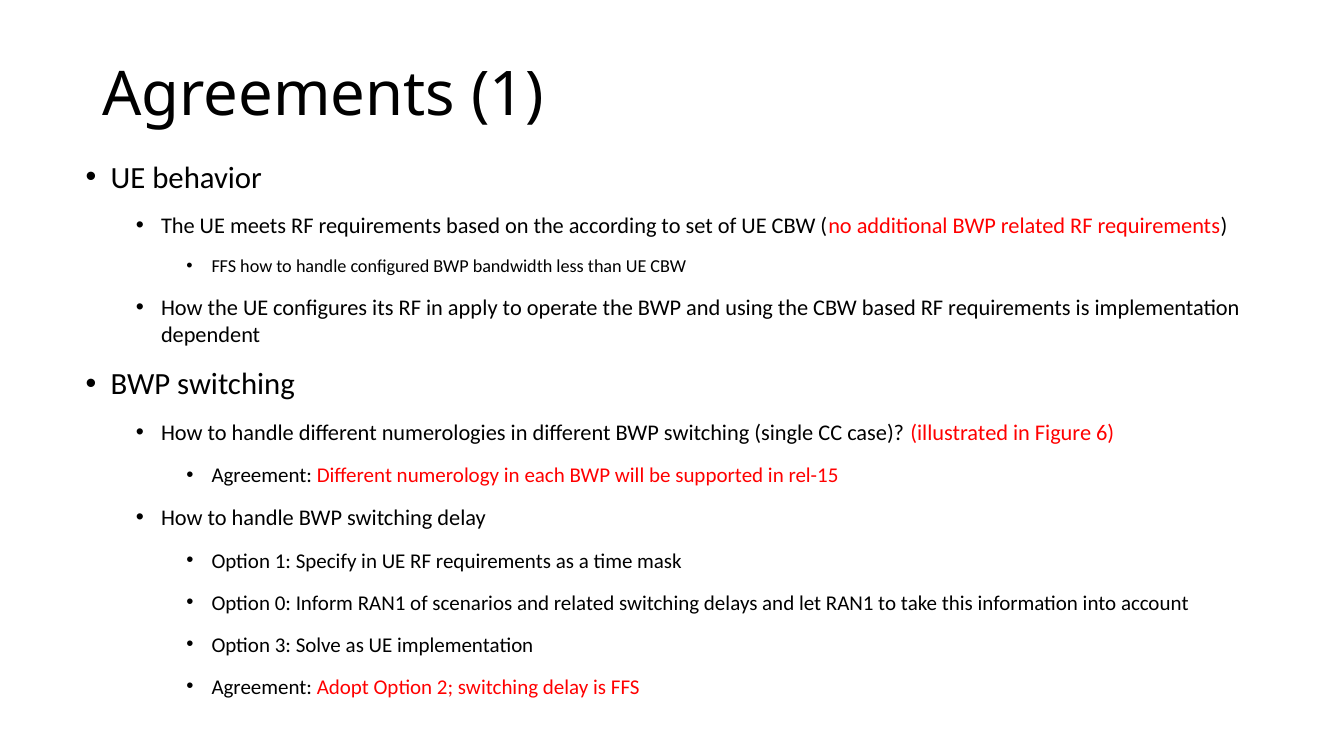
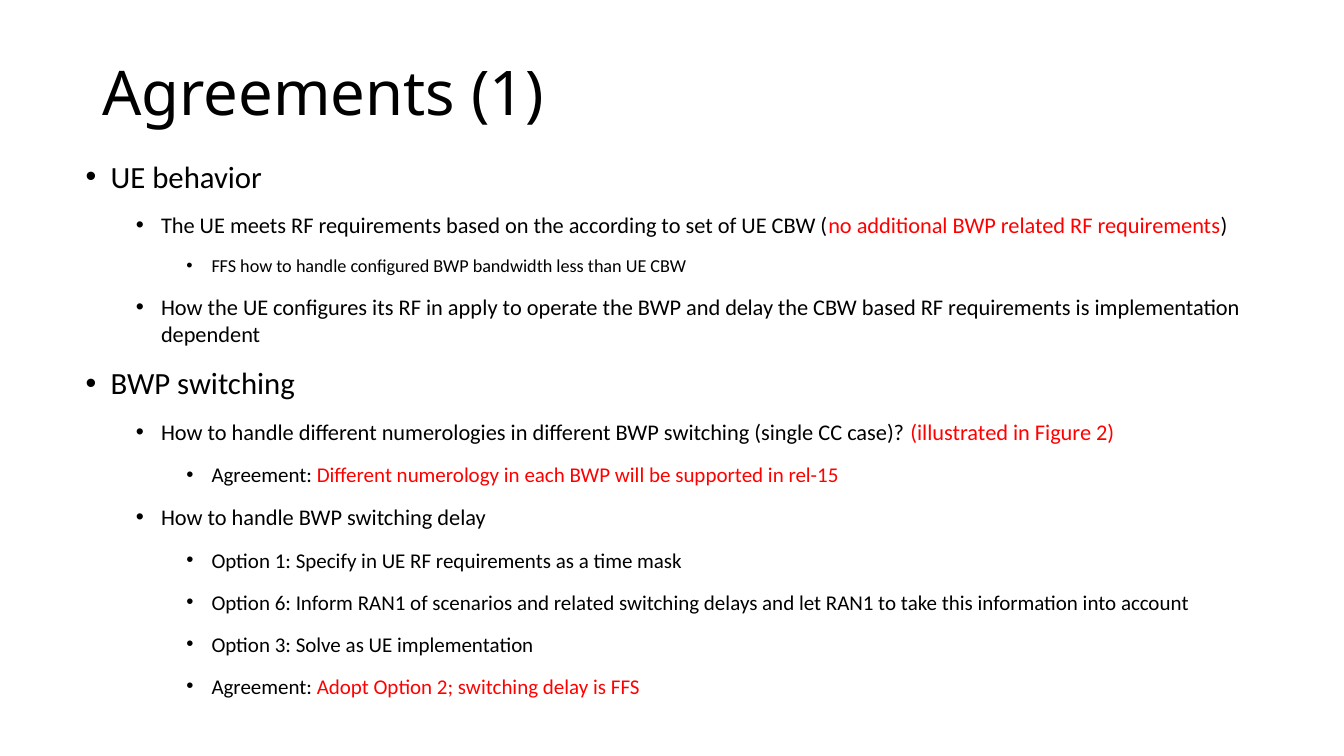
and using: using -> delay
Figure 6: 6 -> 2
0: 0 -> 6
